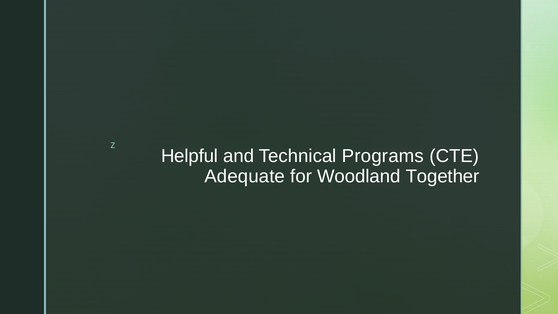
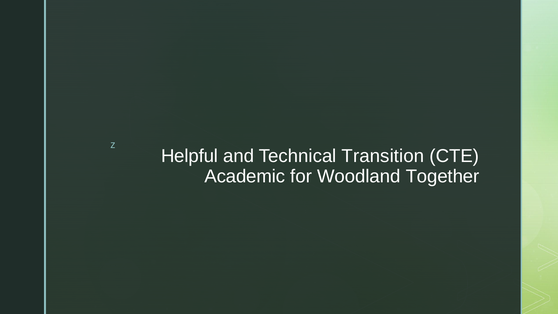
Programs: Programs -> Transition
Adequate: Adequate -> Academic
